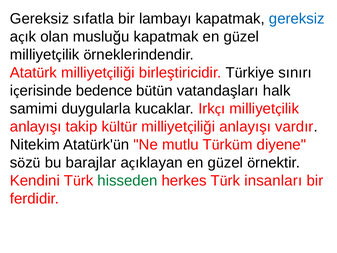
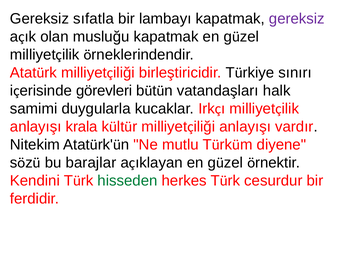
gereksiz at (297, 19) colour: blue -> purple
bedence: bedence -> görevleri
takip: takip -> krala
insanları: insanları -> cesurdur
